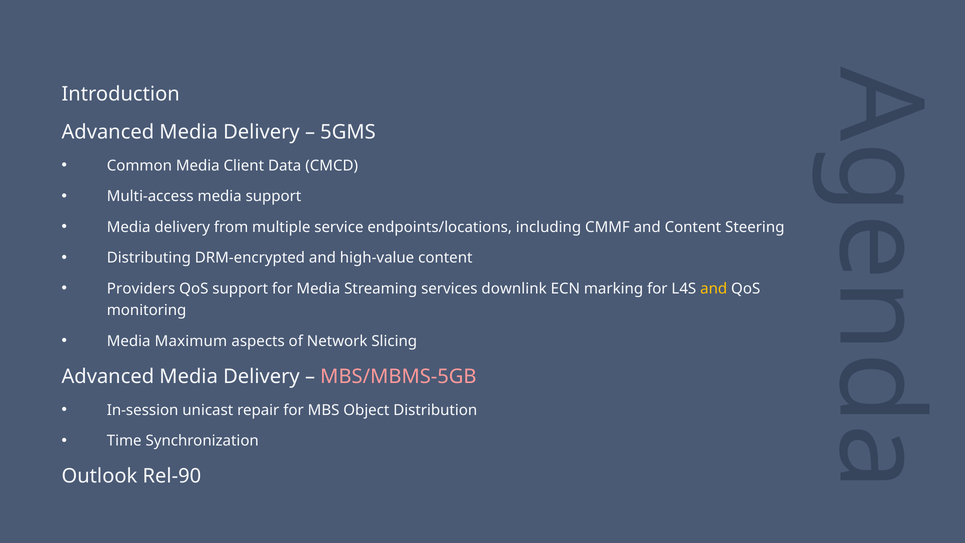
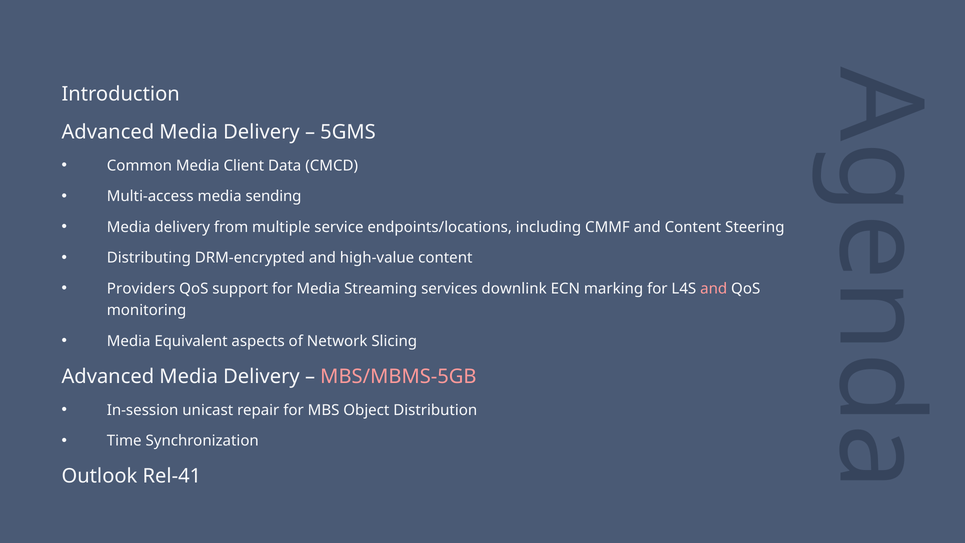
media support: support -> sending
and at (714, 289) colour: yellow -> pink
Maximum: Maximum -> Equivalent
Rel-90: Rel-90 -> Rel-41
